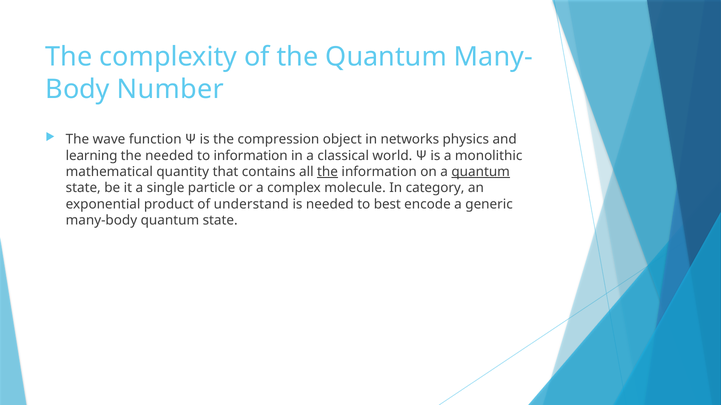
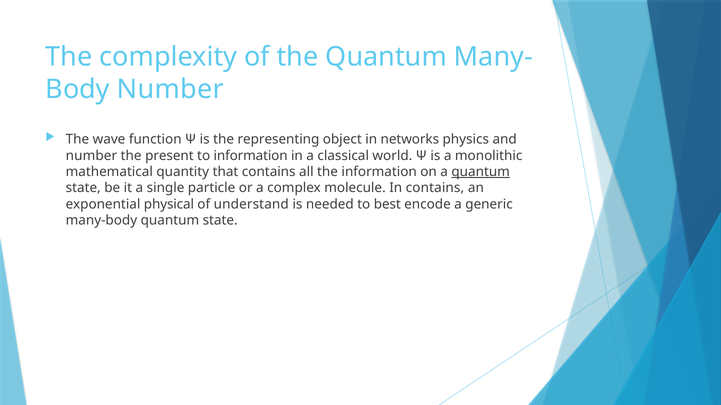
compression: compression -> representing
learning at (92, 156): learning -> number
the needed: needed -> present
the at (328, 172) underline: present -> none
In category: category -> contains
product: product -> physical
